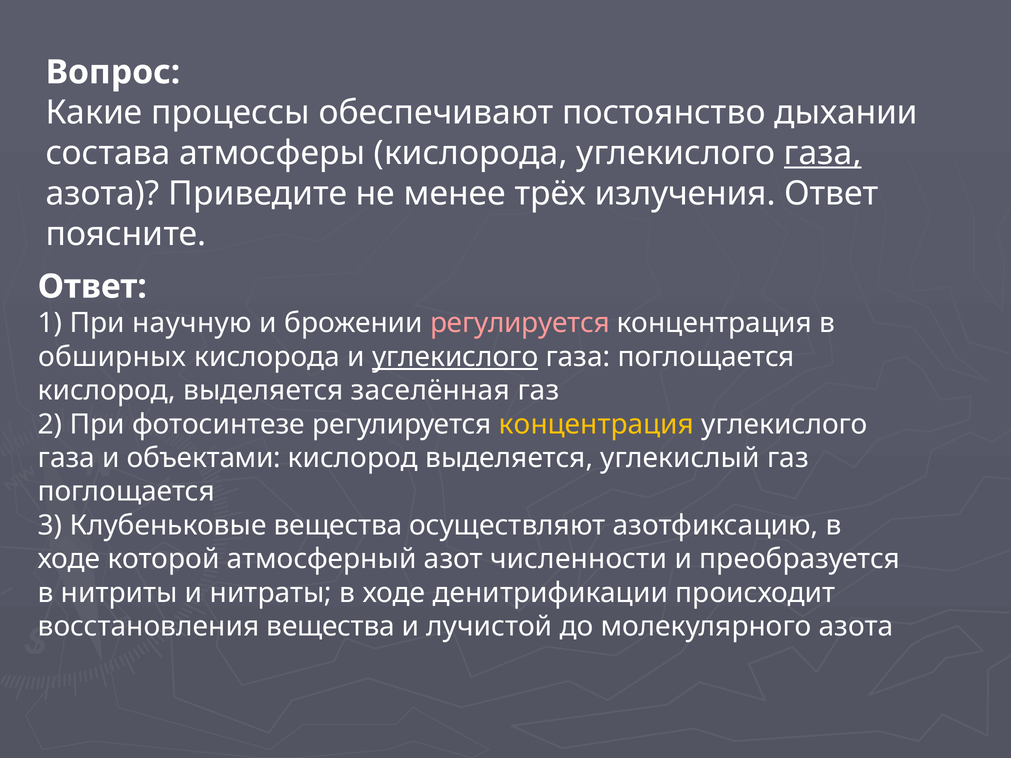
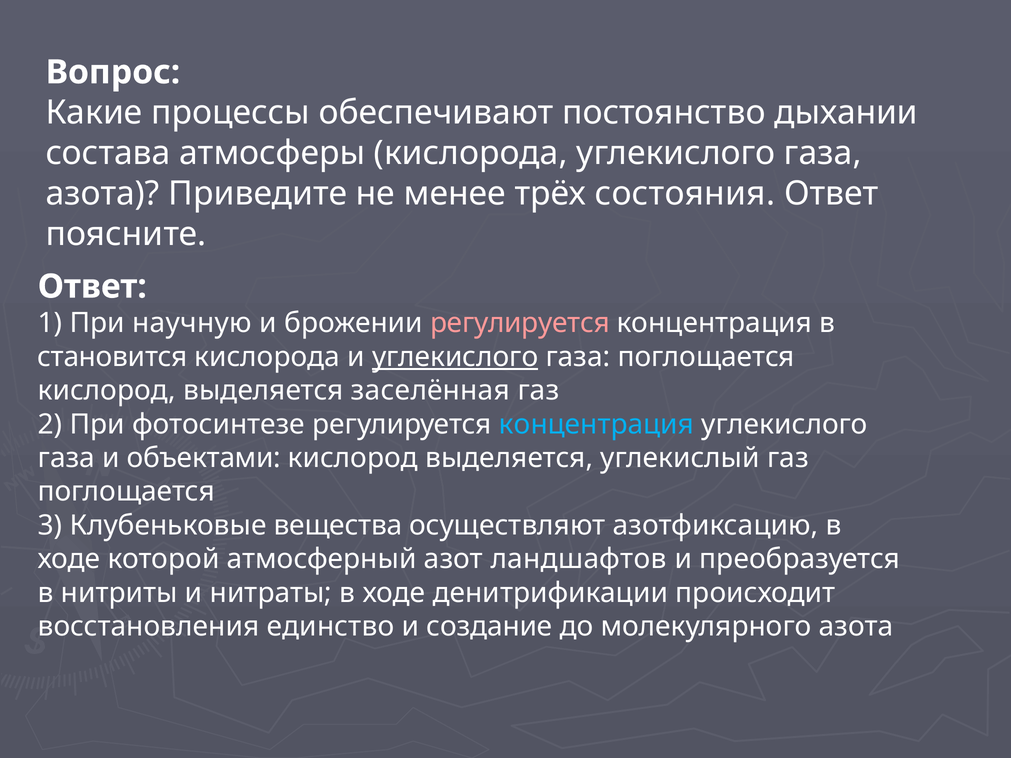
газа at (823, 153) underline: present -> none
излучения: излучения -> состояния
обширных: обширных -> становится
концентрация at (597, 424) colour: yellow -> light blue
численности: численности -> ландшафтов
восстановления вещества: вещества -> единство
лучистой: лучистой -> создание
